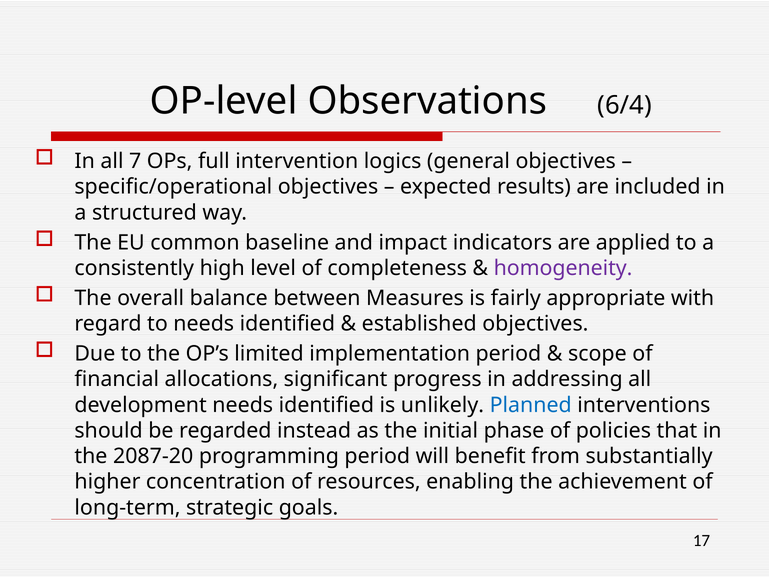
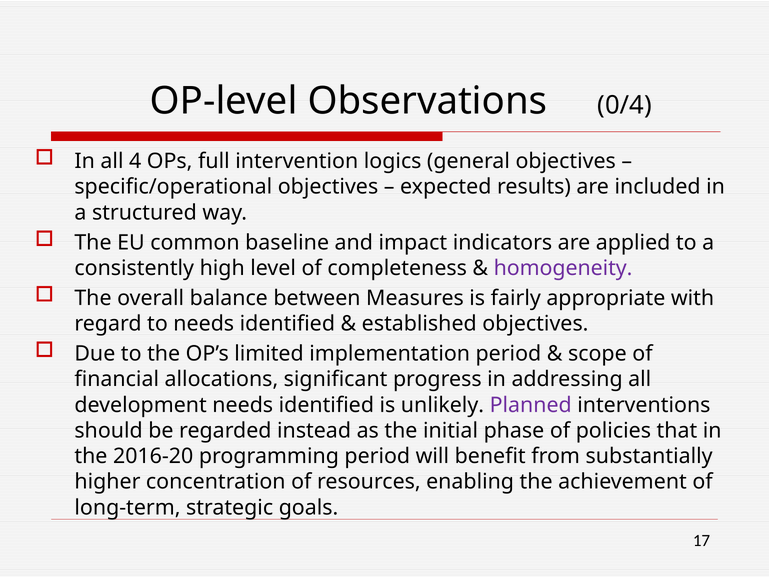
6/4: 6/4 -> 0/4
7: 7 -> 4
Planned colour: blue -> purple
2087-20: 2087-20 -> 2016-20
